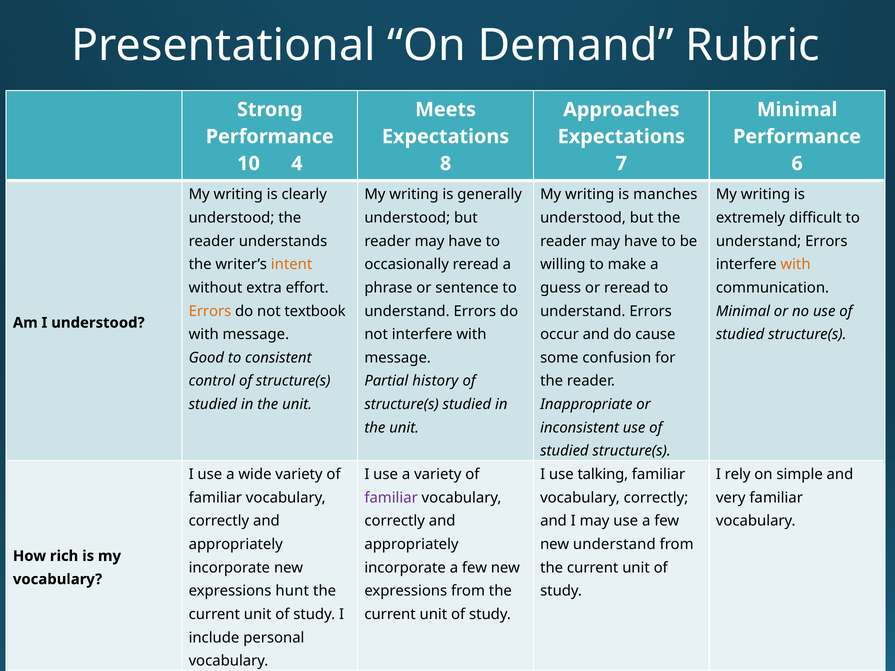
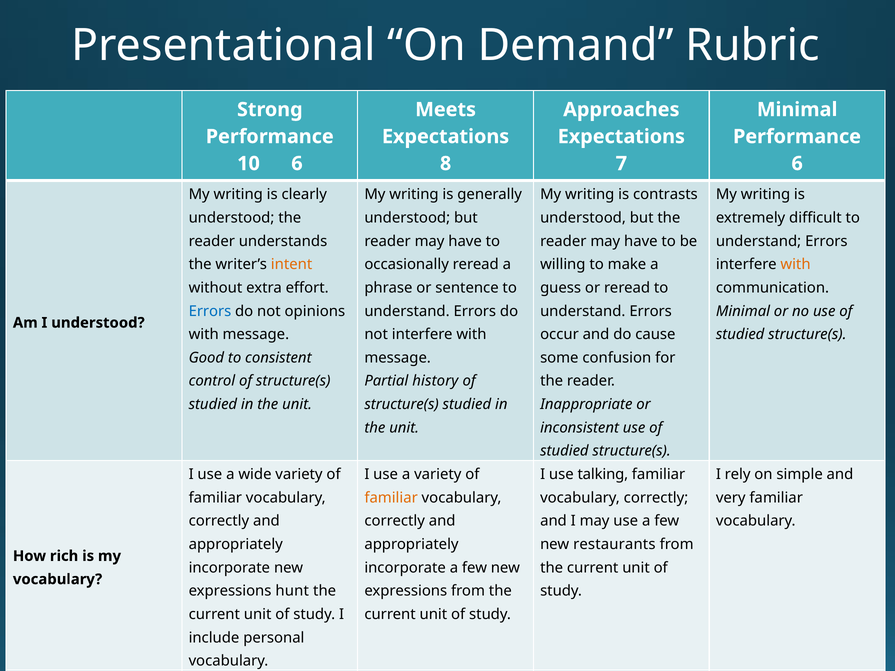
4 at (297, 164): 4 -> 6
manches: manches -> contrasts
Errors at (210, 311) colour: orange -> blue
textbook: textbook -> opinions
familiar at (391, 498) colour: purple -> orange
new understand: understand -> restaurants
